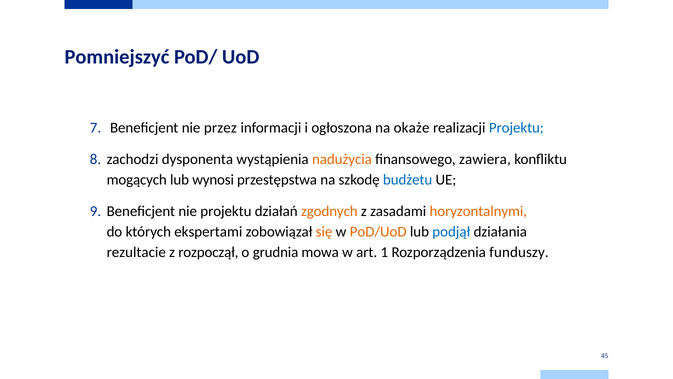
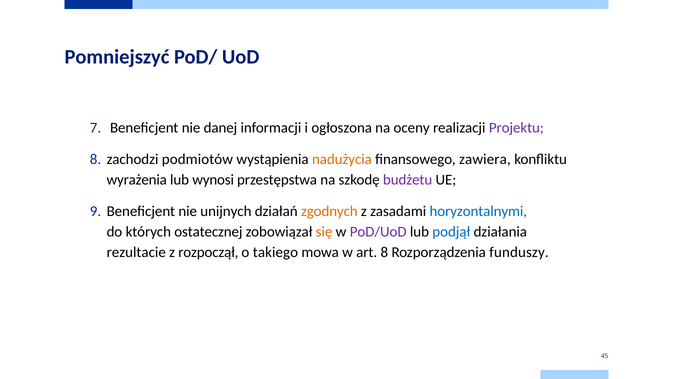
przez: przez -> danej
okaże: okaże -> oceny
Projektu at (516, 128) colour: blue -> purple
dysponenta: dysponenta -> podmiotów
mogących: mogących -> wyrażenia
budżetu colour: blue -> purple
nie projektu: projektu -> unijnych
horyzontalnymi colour: orange -> blue
ekspertami: ekspertami -> ostatecznej
PoD/UoD colour: orange -> purple
grudnia: grudnia -> takiego
art 1: 1 -> 8
